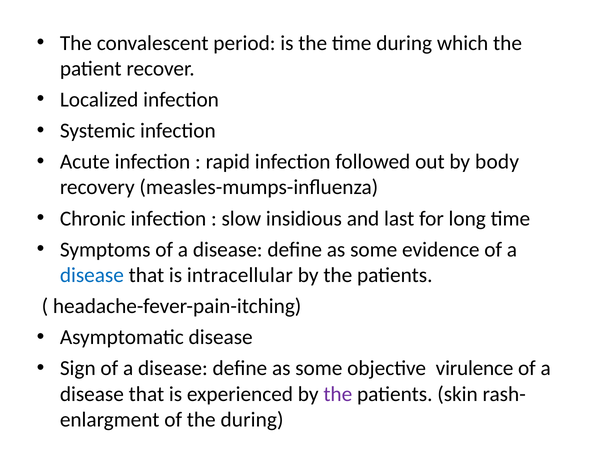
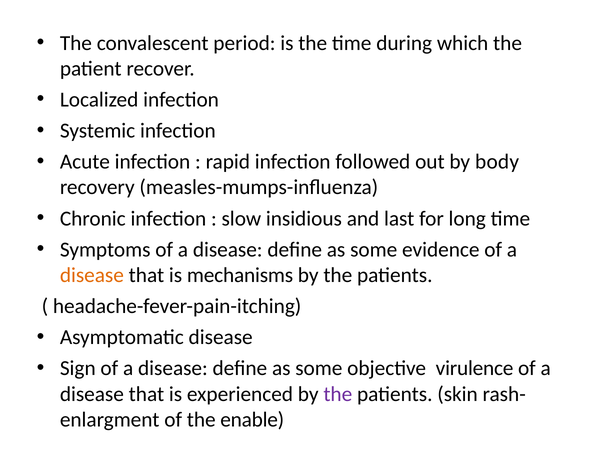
disease at (92, 275) colour: blue -> orange
intracellular: intracellular -> mechanisms
the during: during -> enable
